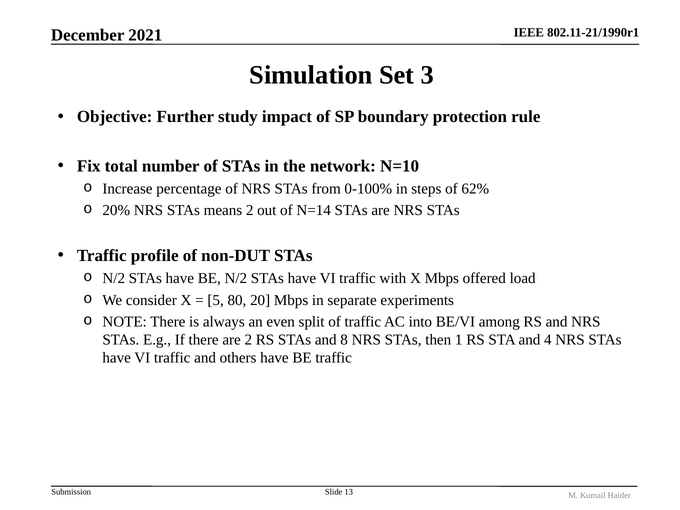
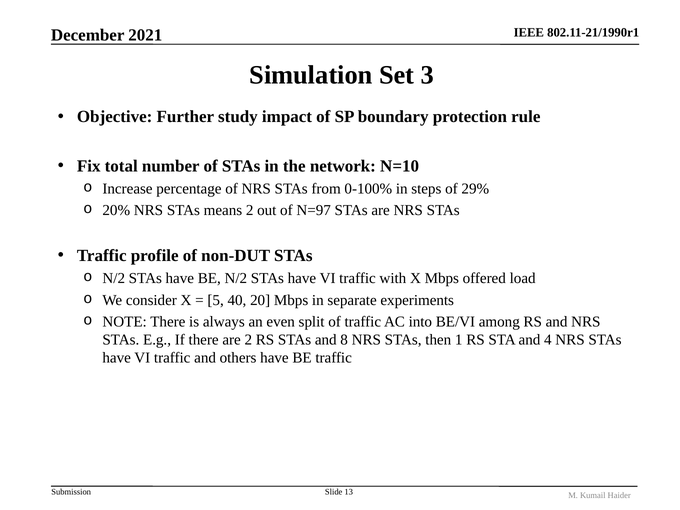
62%: 62% -> 29%
N=14: N=14 -> N=97
80: 80 -> 40
